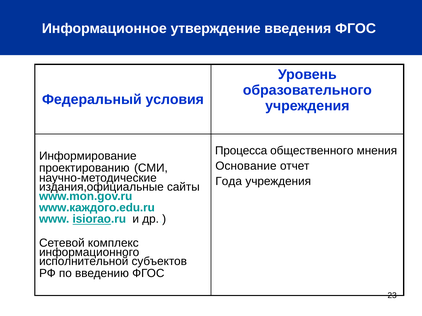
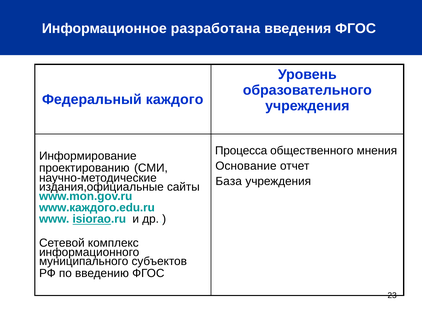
утверждение: утверждение -> разработана
условия: условия -> каждого
Года: Года -> База
исполнительной: исполнительной -> муниципального
